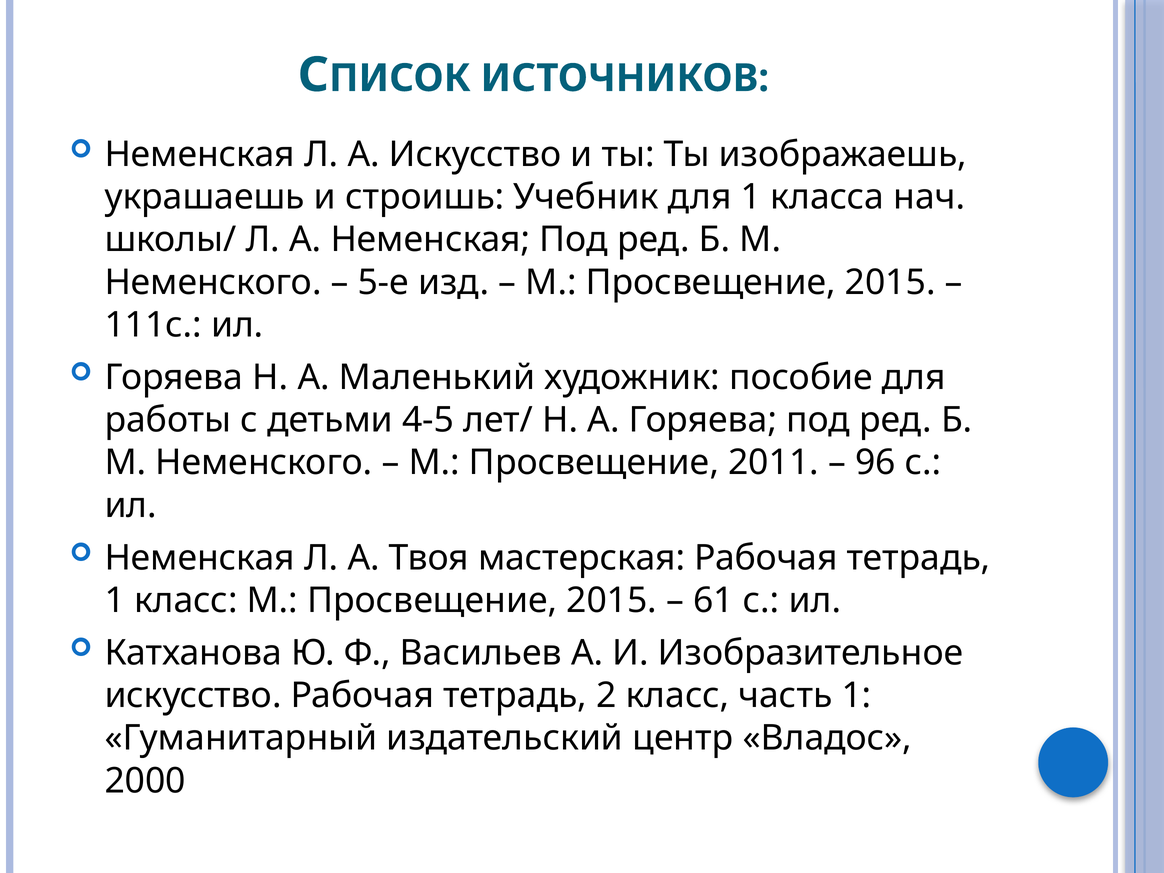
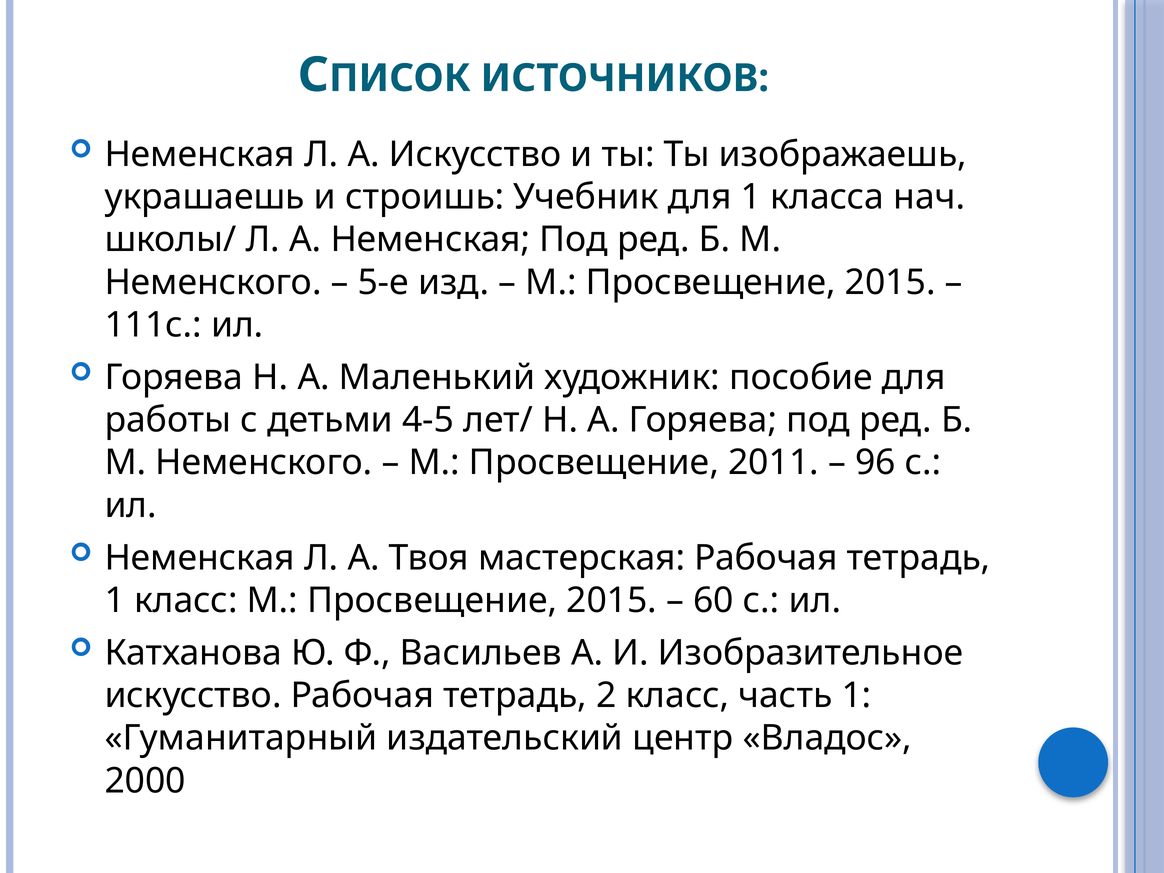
61: 61 -> 60
